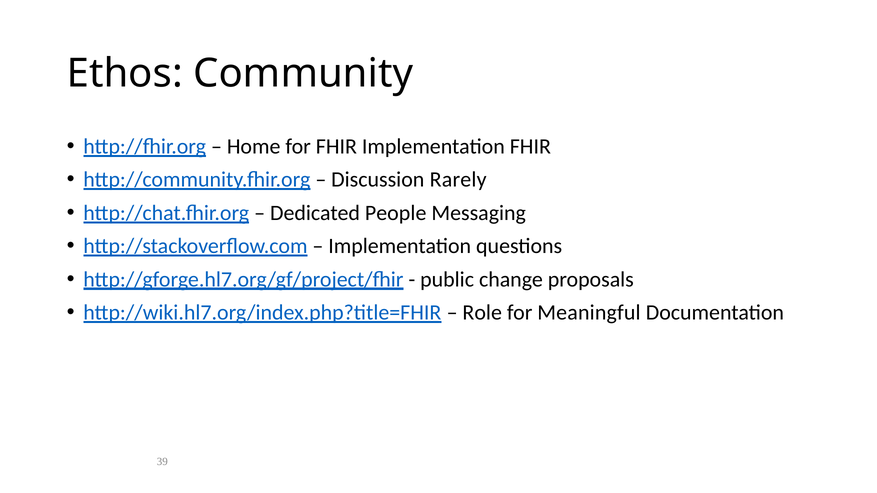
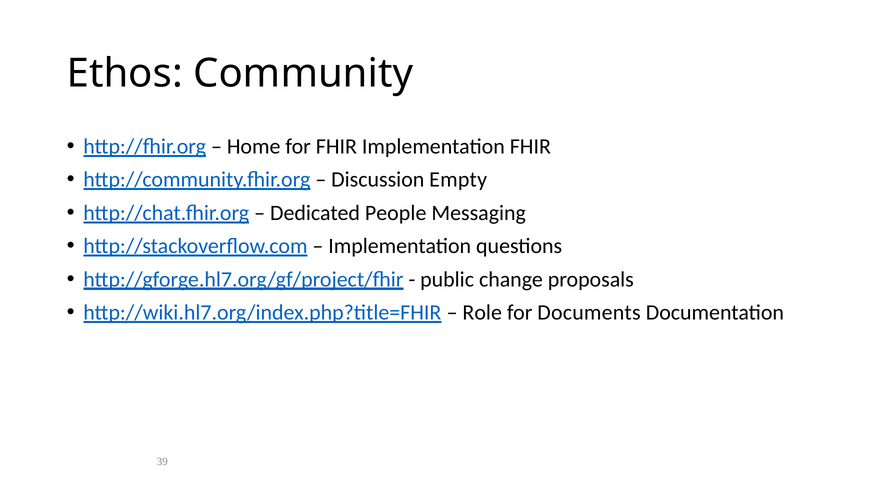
Rarely: Rarely -> Empty
Meaningful: Meaningful -> Documents
